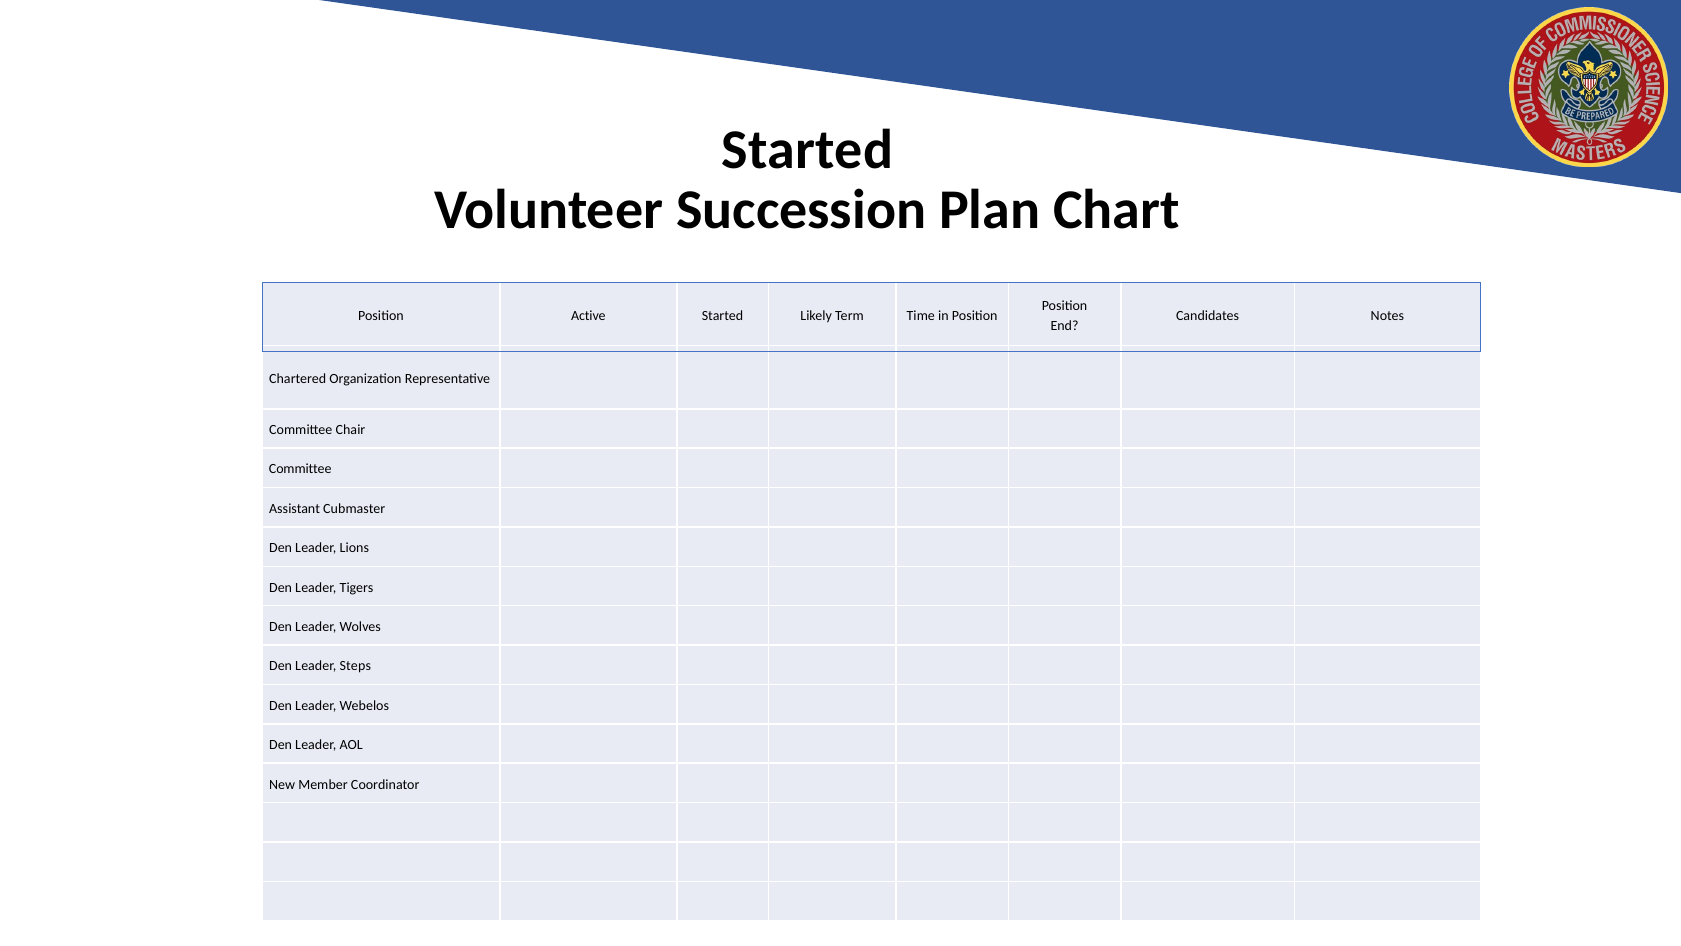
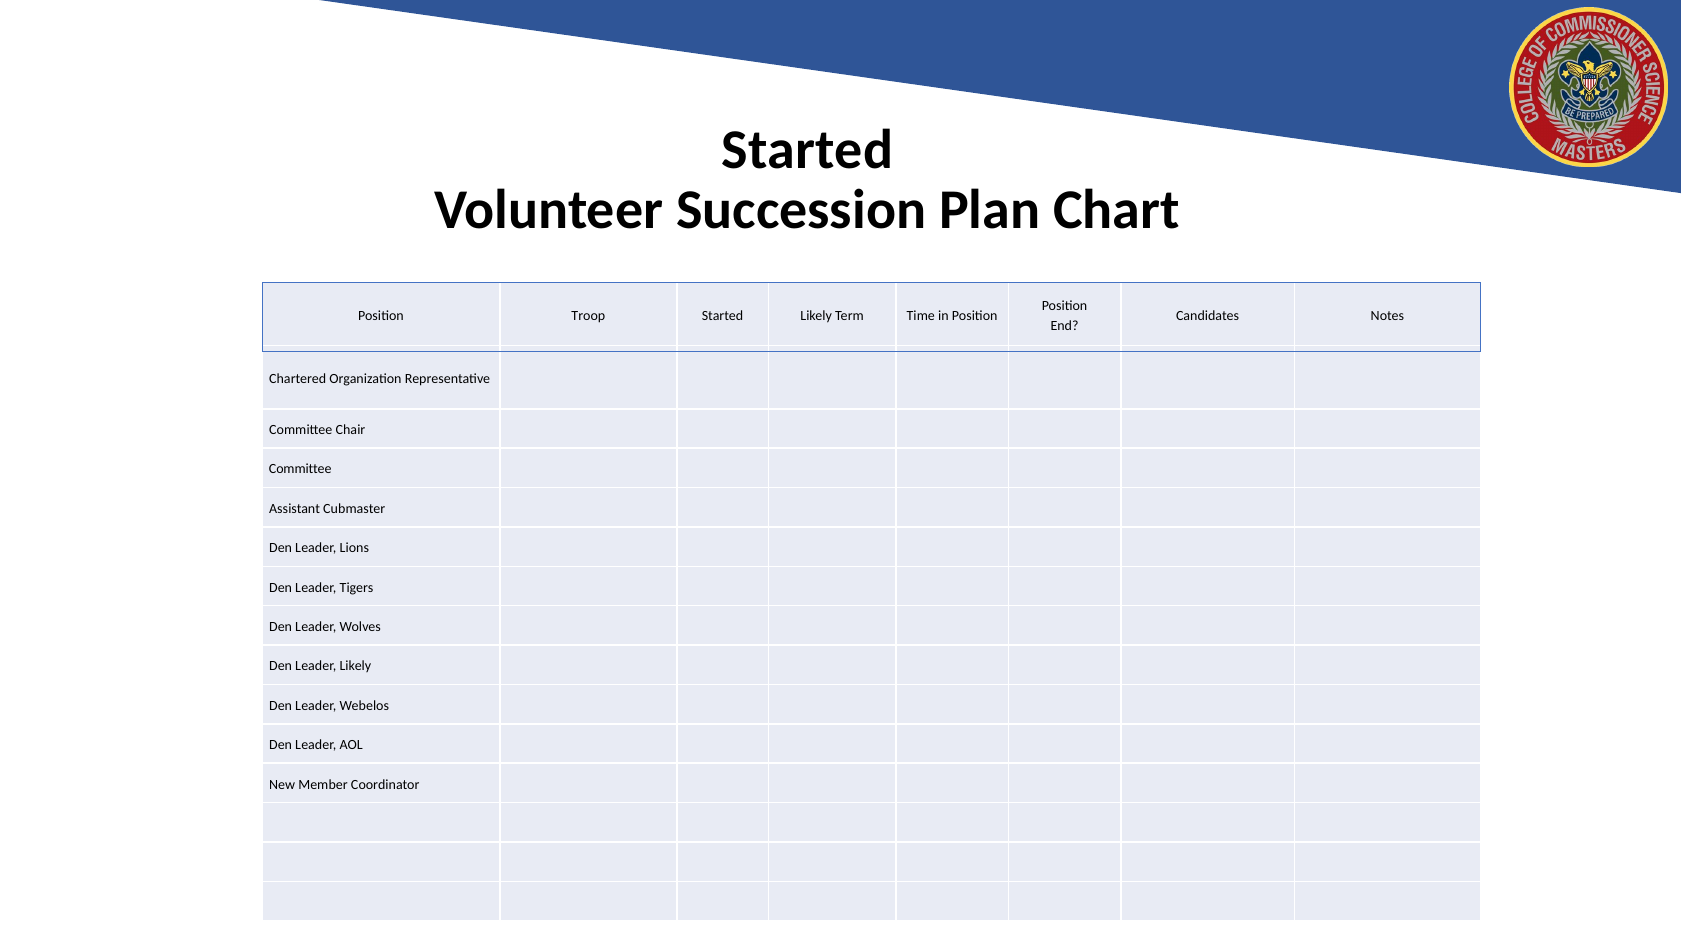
Position Active: Active -> Troop
Steps at (355, 666): Steps -> Likely
